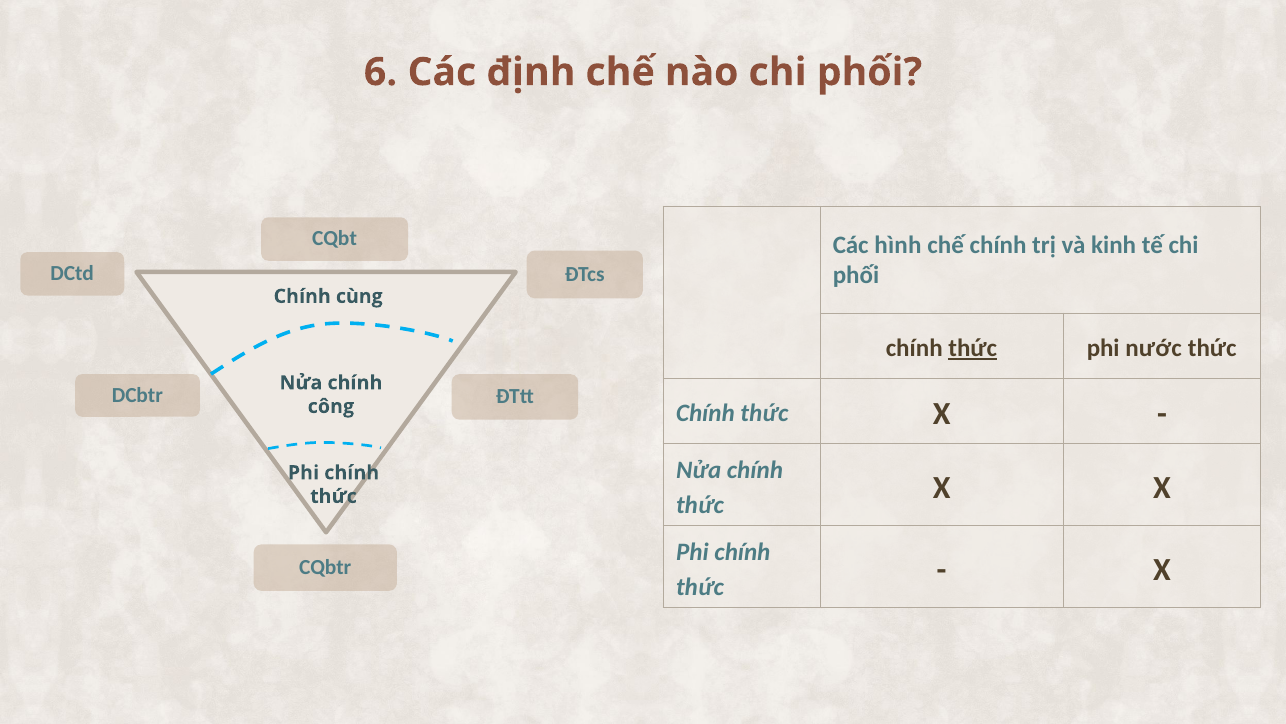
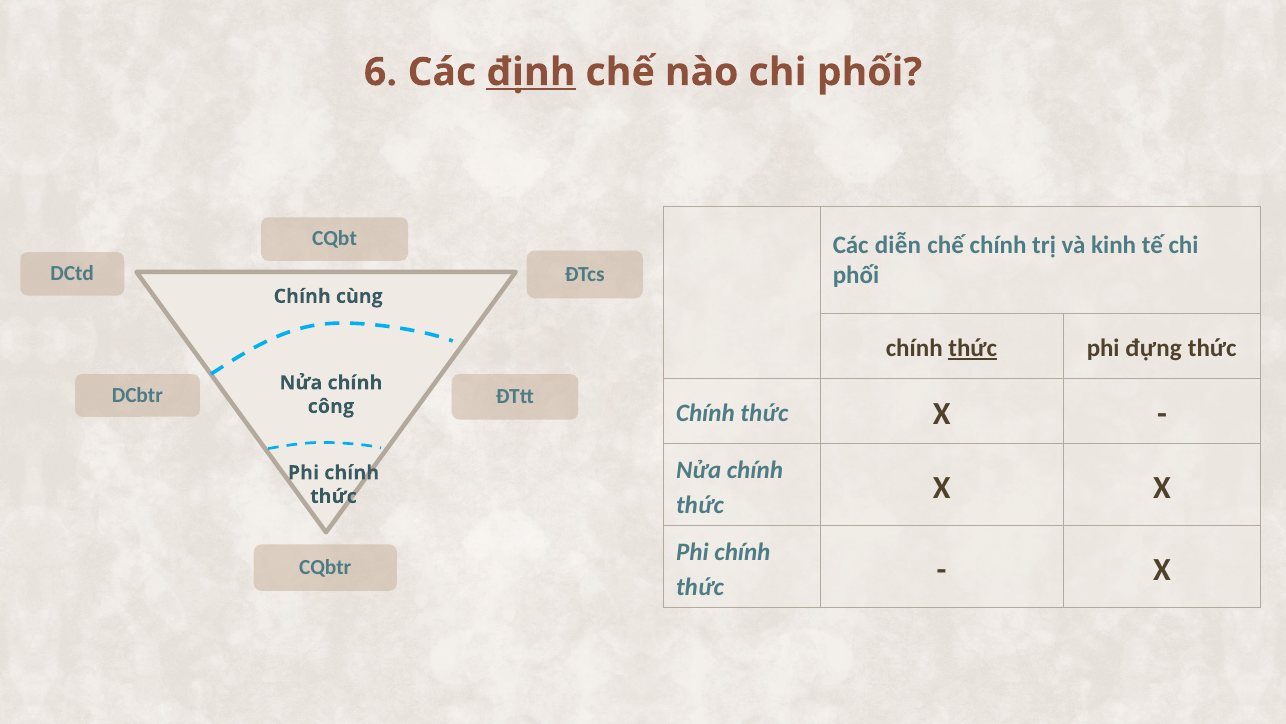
định underline: none -> present
hình: hình -> diễn
nước: nước -> đựng
